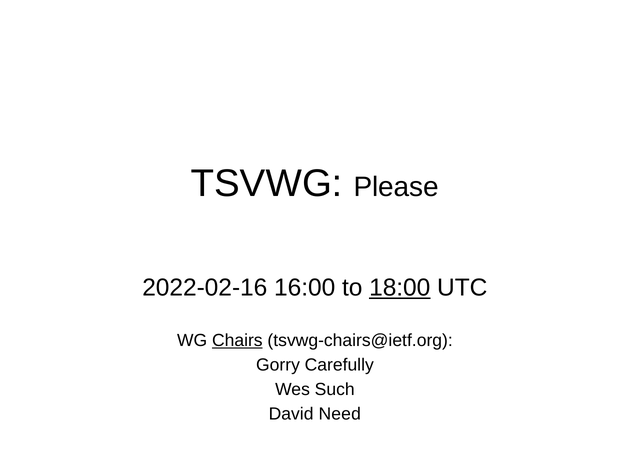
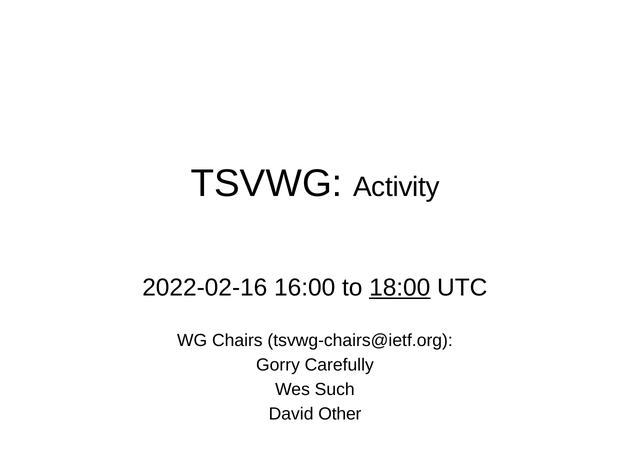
Please: Please -> Activity
Chairs underline: present -> none
Need: Need -> Other
